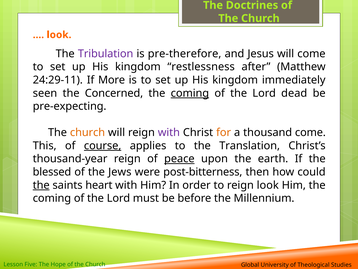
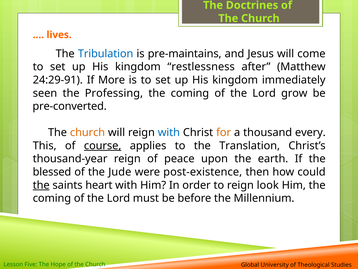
look at (59, 35): look -> lives
Tribulation colour: purple -> blue
pre-therefore: pre-therefore -> pre-maintains
24:29-11: 24:29-11 -> 24:29-91
Concerned: Concerned -> Professing
coming at (190, 93) underline: present -> none
dead: dead -> grow
pre-expecting: pre-expecting -> pre-converted
with at (169, 132) colour: purple -> blue
thousand come: come -> every
peace underline: present -> none
Jews: Jews -> Jude
post-bitterness: post-bitterness -> post-existence
